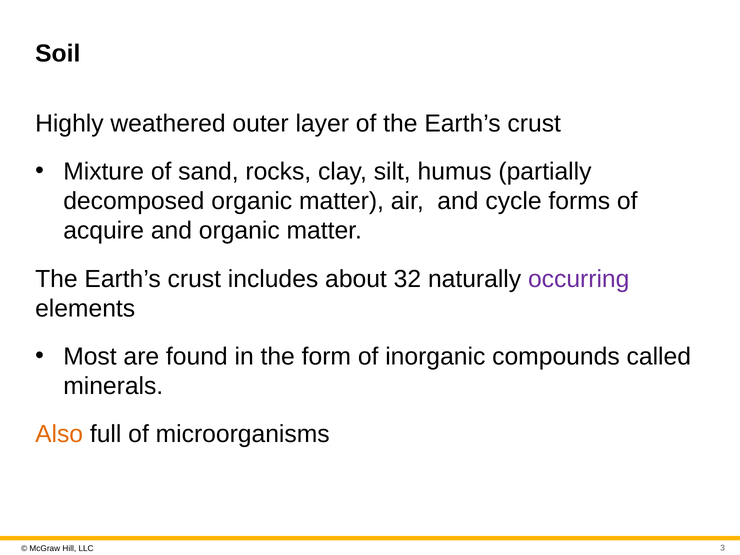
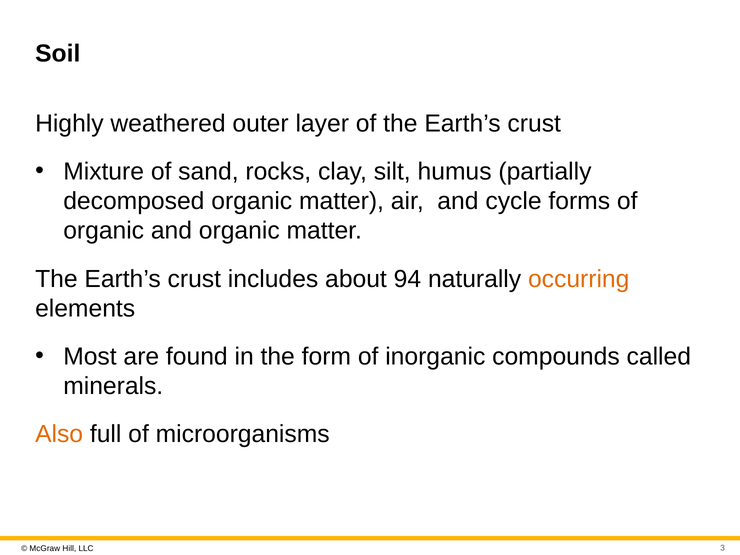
acquire at (104, 231): acquire -> organic
32: 32 -> 94
occurring colour: purple -> orange
